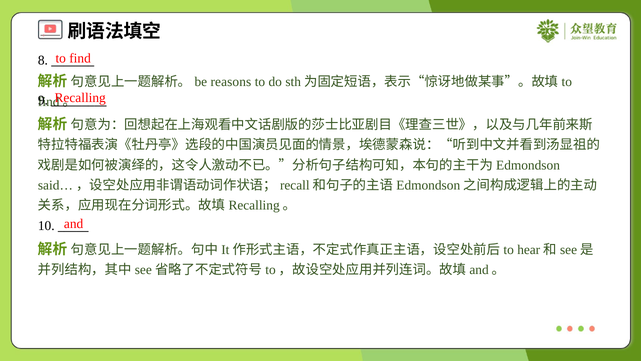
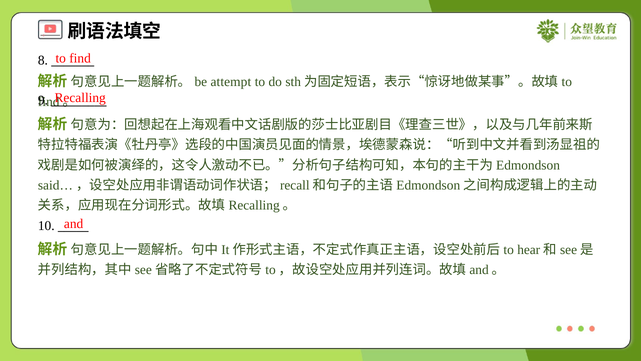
reasons: reasons -> attempt
